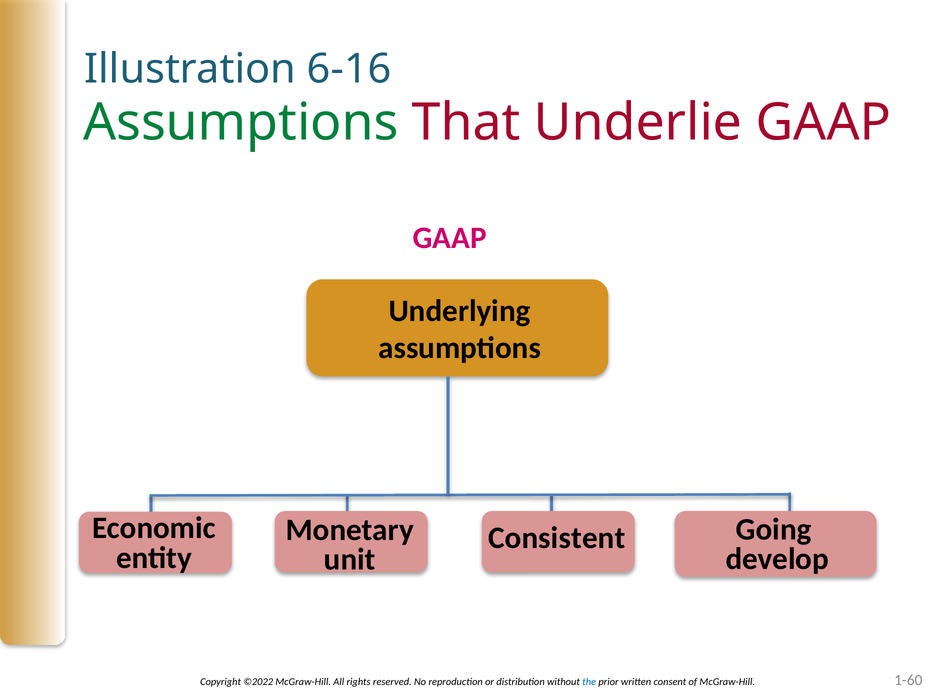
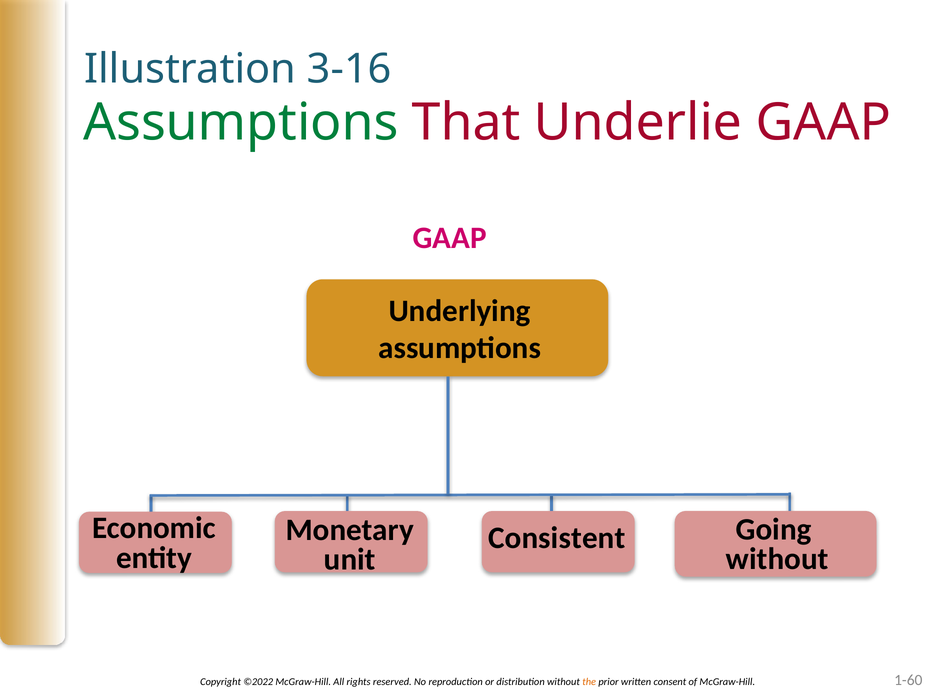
6-16: 6-16 -> 3-16
develop at (777, 560): develop -> without
the colour: blue -> orange
